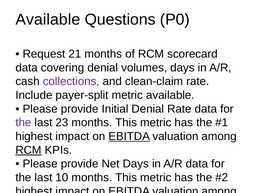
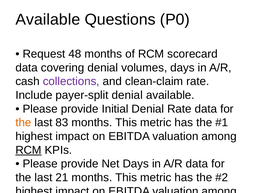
21: 21 -> 48
payer-split metric: metric -> denial
the at (23, 123) colour: purple -> orange
23: 23 -> 83
EBITDA at (129, 137) underline: present -> none
10: 10 -> 21
